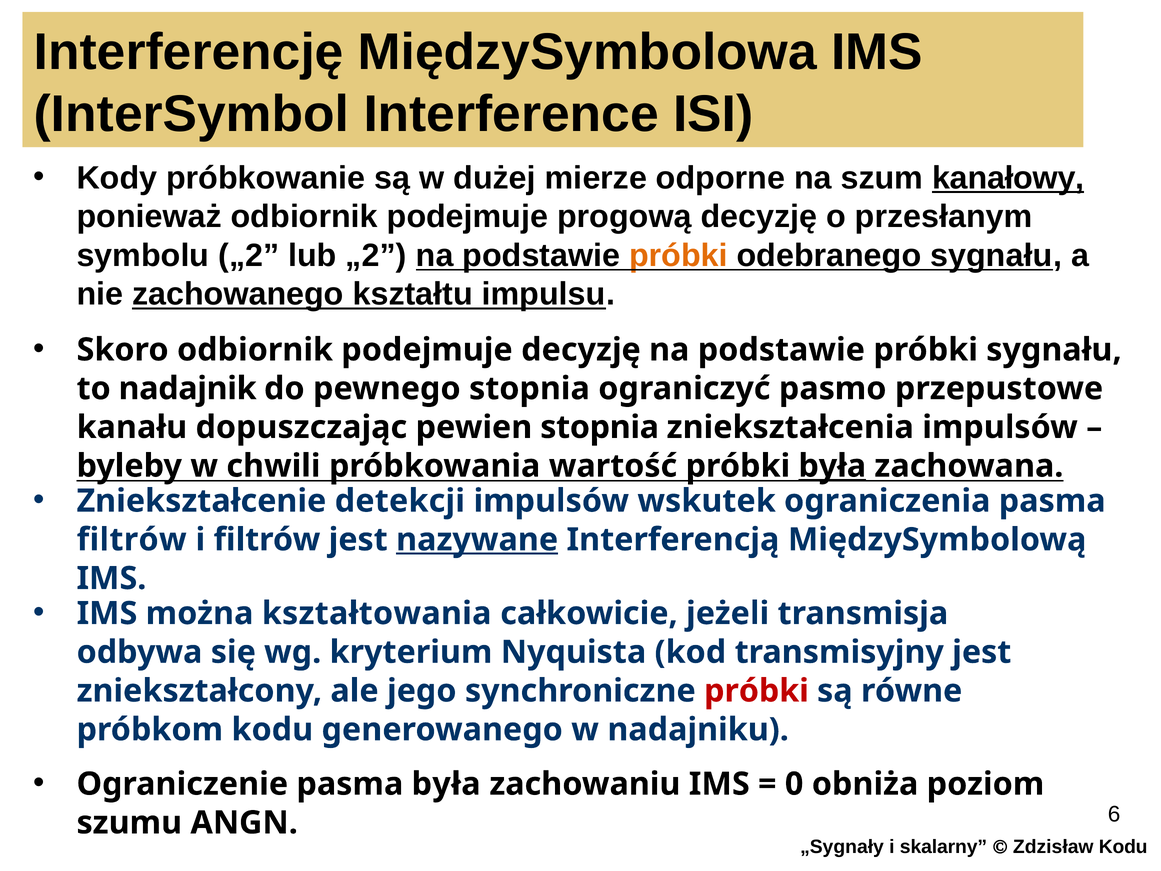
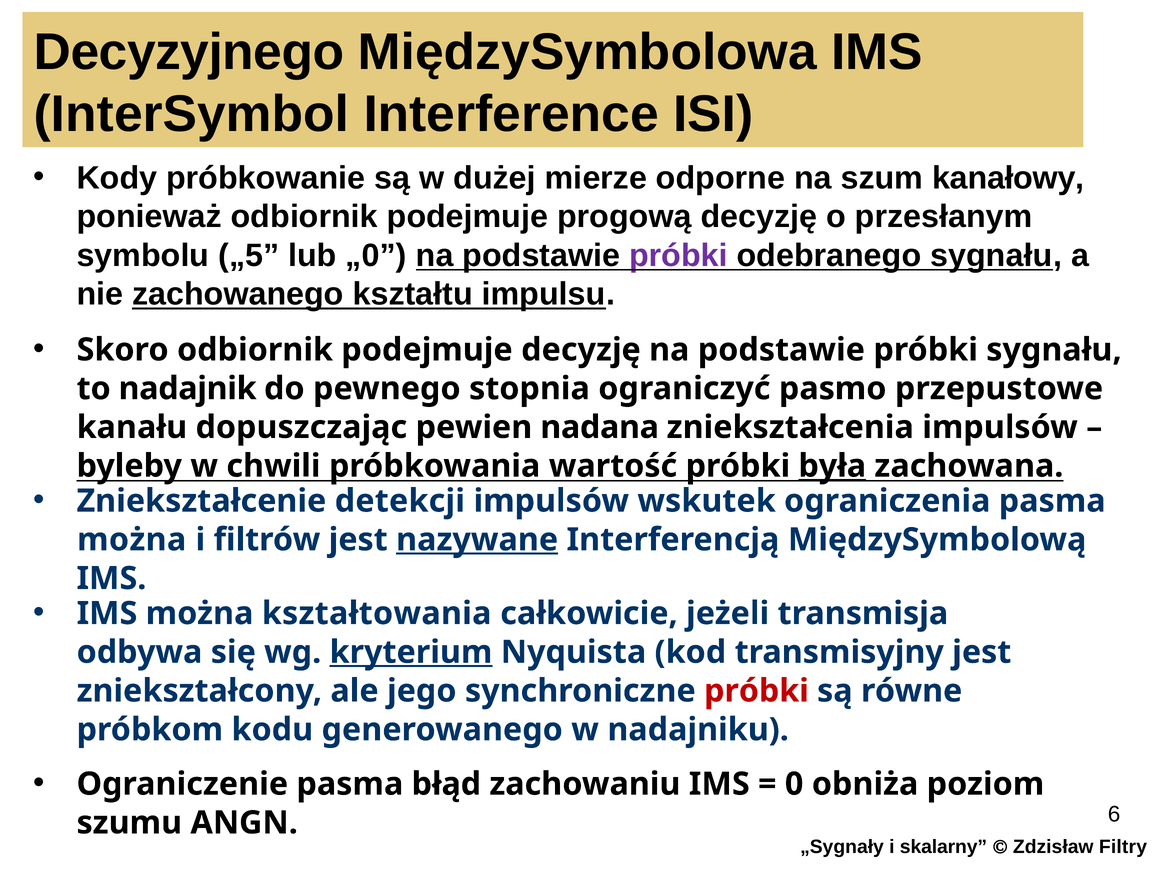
Interferencję: Interferencję -> Decyzyjnego
kanałowy underline: present -> none
symbolu „2: „2 -> „5
lub „2: „2 -> „0
próbki at (678, 255) colour: orange -> purple
pewien stopnia: stopnia -> nadana
filtrów at (132, 540): filtrów -> można
kryterium underline: none -> present
pasma była: była -> błąd
Zdzisław Kodu: Kodu -> Filtry
